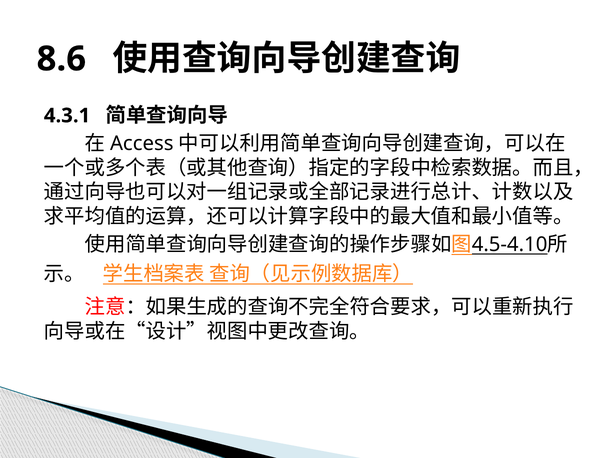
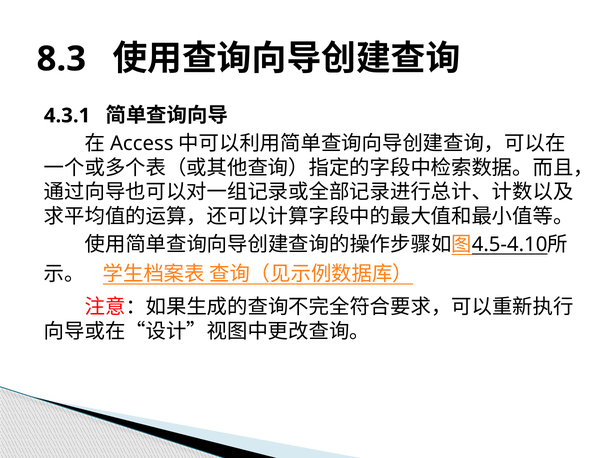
8.6: 8.6 -> 8.3
